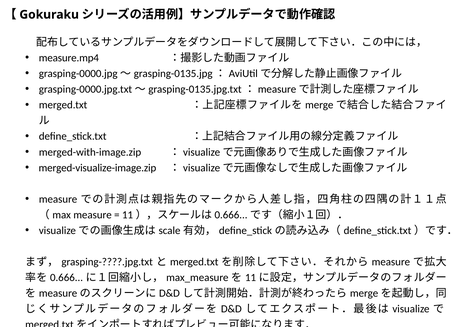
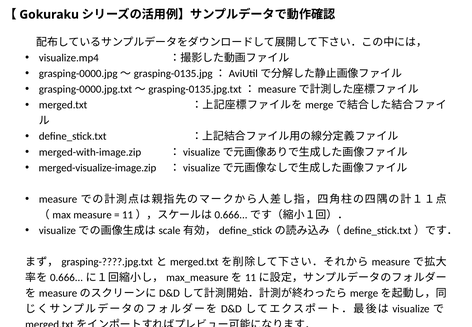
measure.mp4: measure.mp4 -> visualize.mp4
